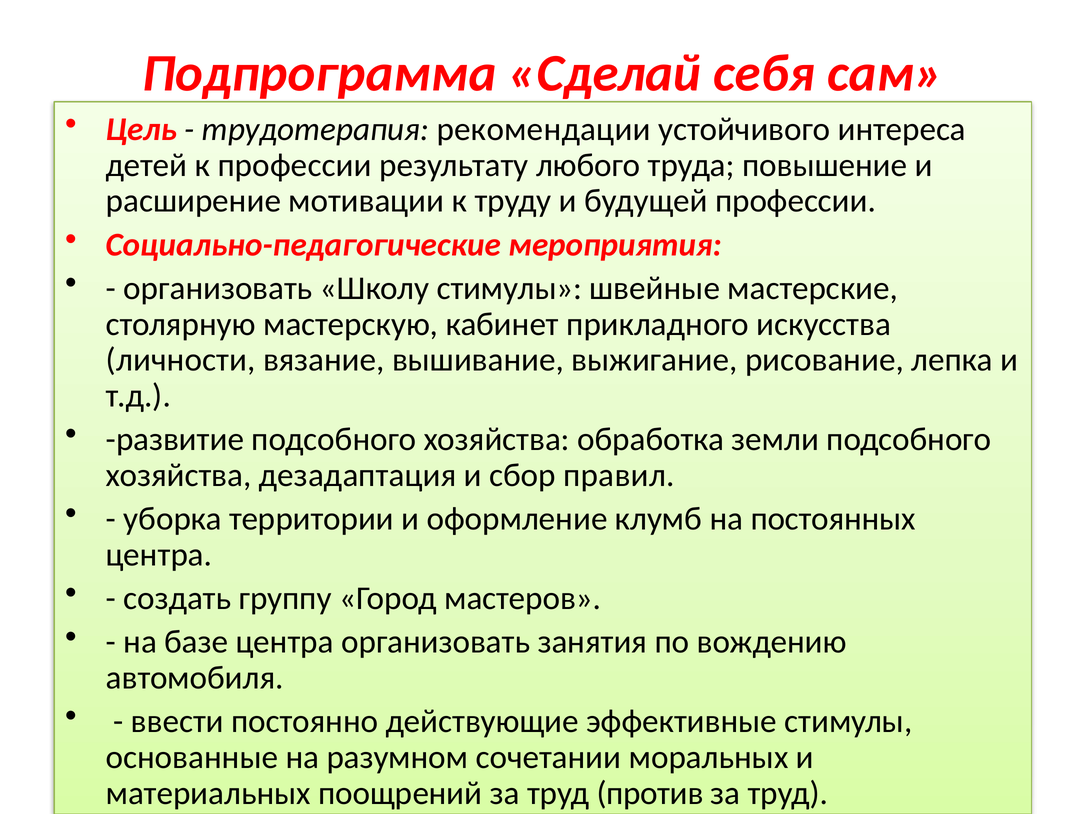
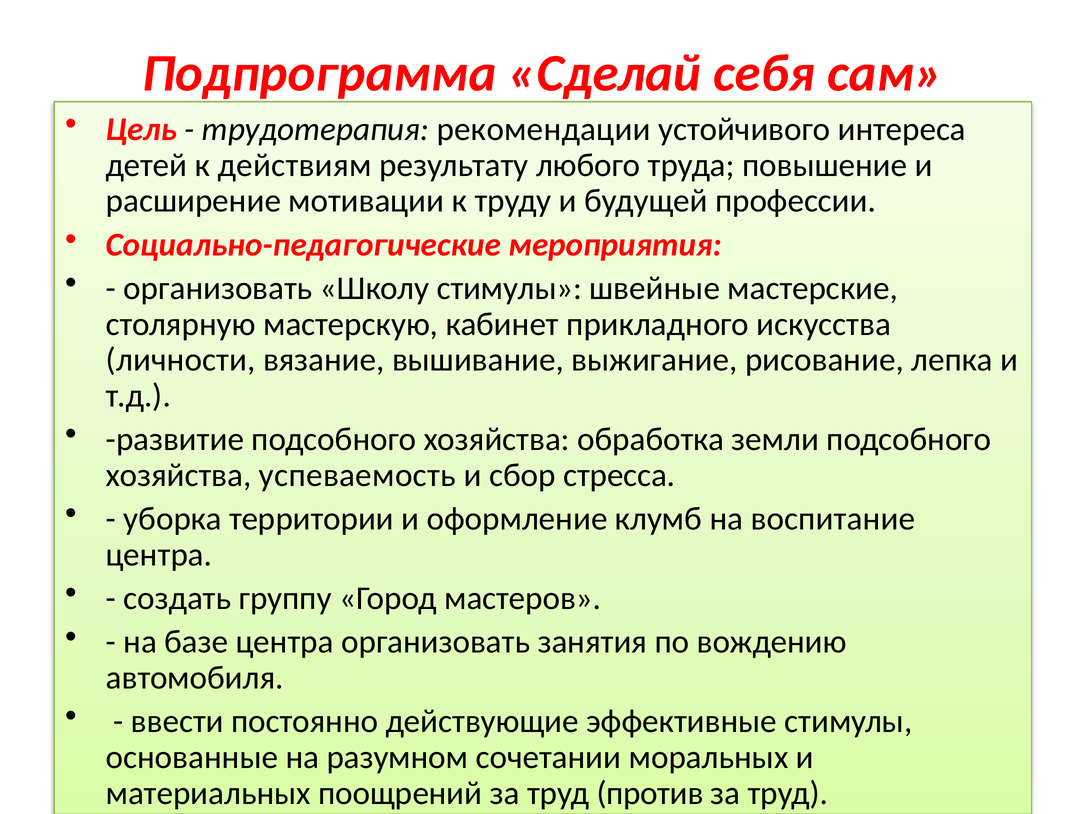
к профессии: профессии -> действиям
дезадаптация: дезадаптация -> успеваемость
правил: правил -> стресса
постоянных: постоянных -> воспитание
